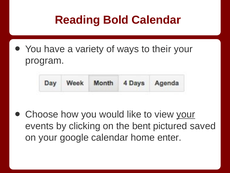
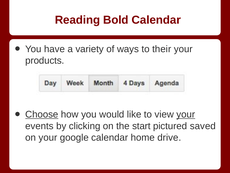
program: program -> products
Choose underline: none -> present
bent: bent -> start
enter: enter -> drive
